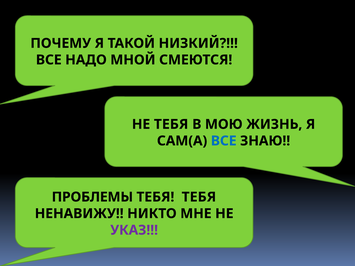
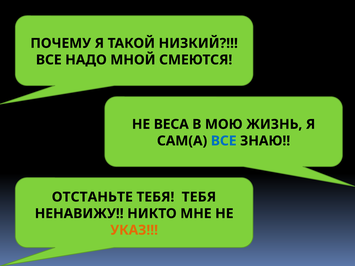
НЕ ТЕБЯ: ТЕБЯ -> ВЕСА
ПРОБЛЕМЫ: ПРОБЛЕМЫ -> ОТСТАНЬТЕ
УКАЗ colour: purple -> orange
